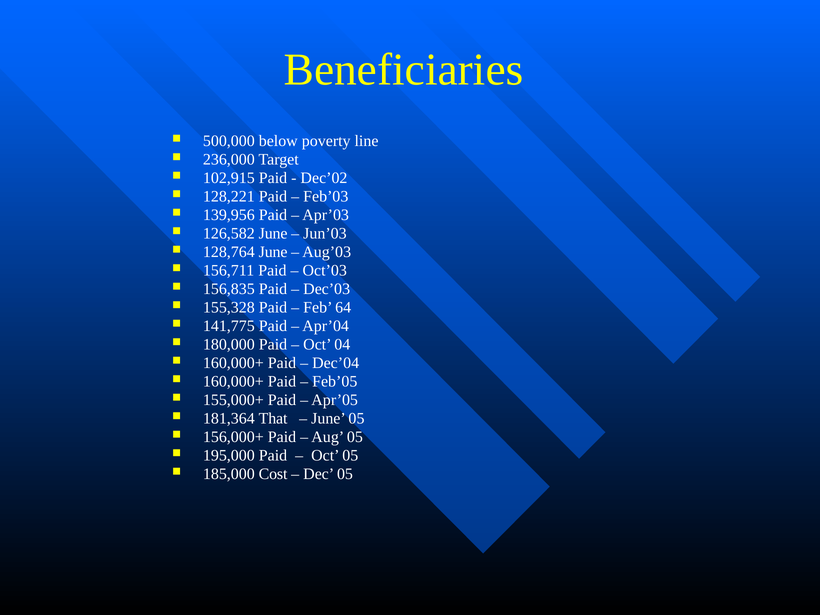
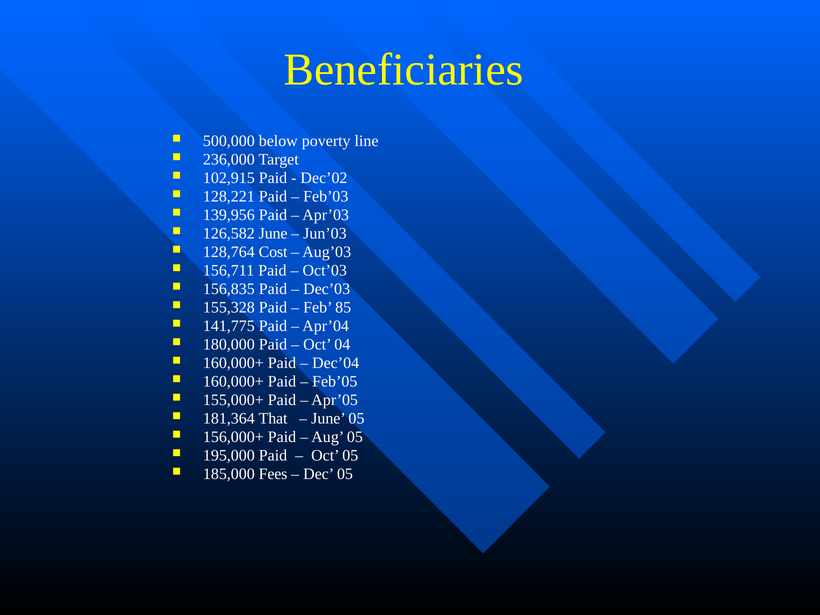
128,764 June: June -> Cost
64: 64 -> 85
Cost: Cost -> Fees
